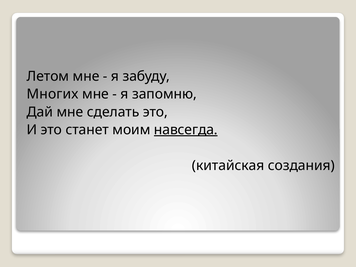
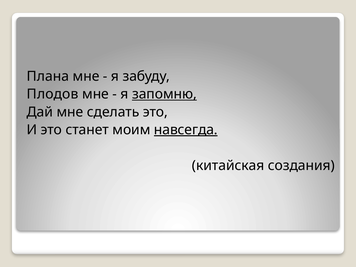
Летом: Летом -> Плана
Многих: Многих -> Плодов
запомню underline: none -> present
